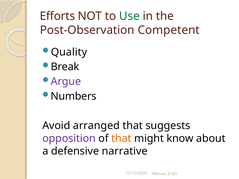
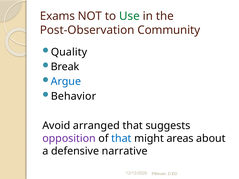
Efforts: Efforts -> Exams
Competent: Competent -> Community
Argue colour: purple -> blue
Numbers: Numbers -> Behavior
that at (121, 139) colour: orange -> blue
know: know -> areas
